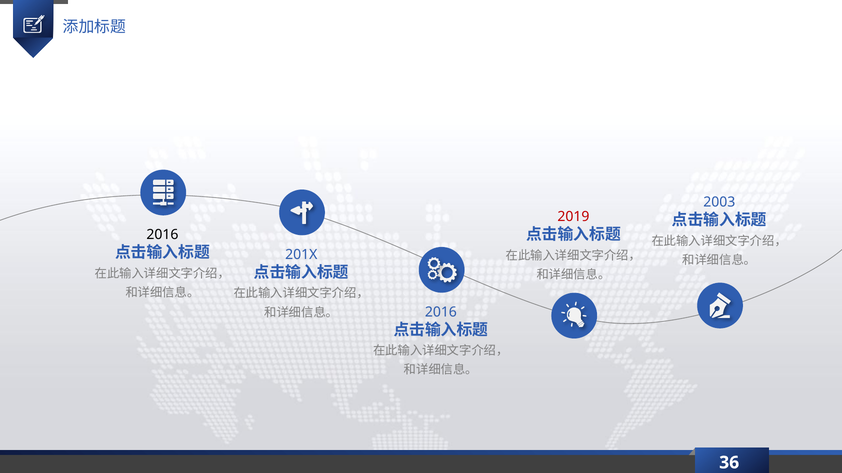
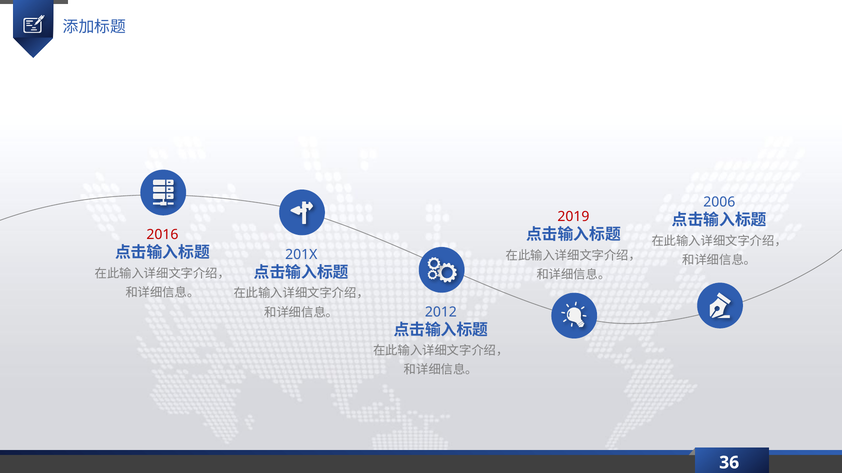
2003: 2003 -> 2006
2016 at (162, 235) colour: black -> red
2016 at (441, 312): 2016 -> 2012
